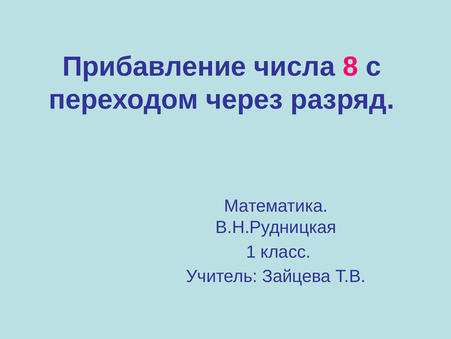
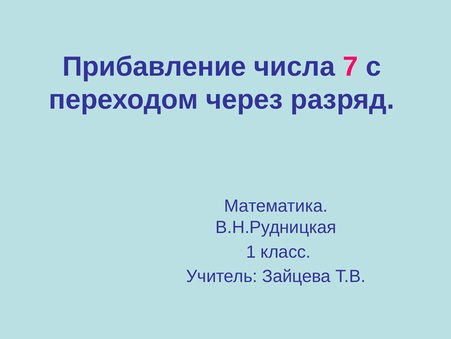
8: 8 -> 7
